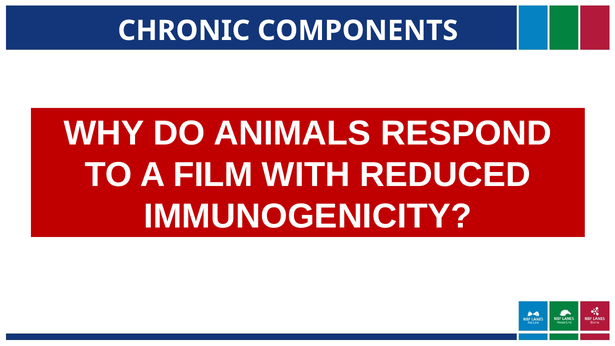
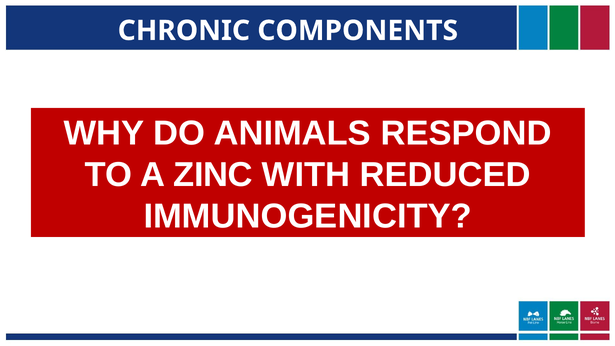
FILM: FILM -> ZINC
